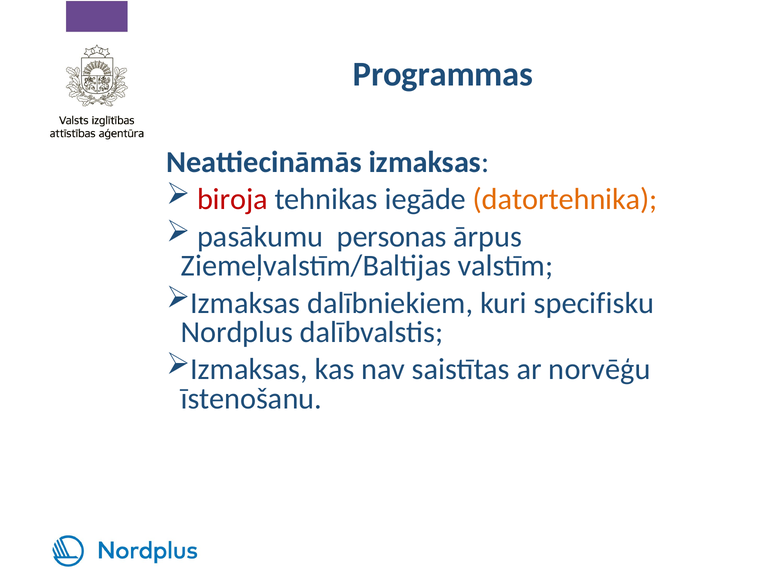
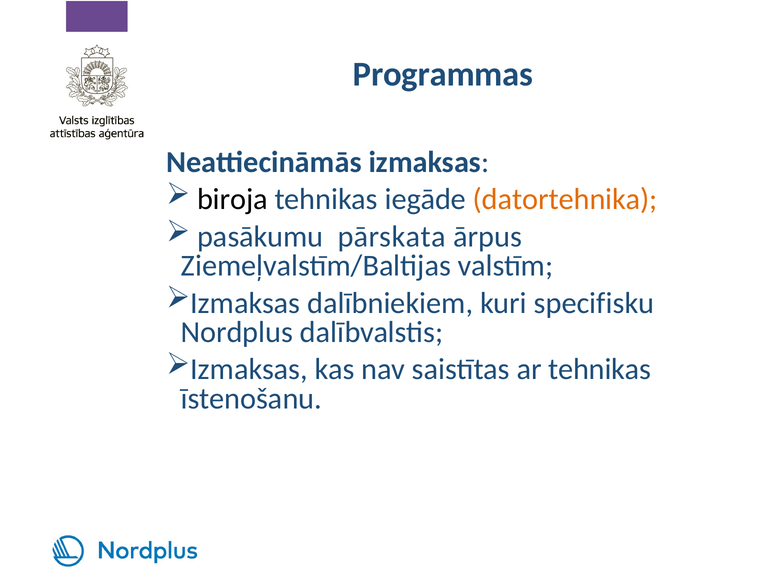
biroja colour: red -> black
personas: personas -> pārskata
ar norvēģu: norvēģu -> tehnikas
